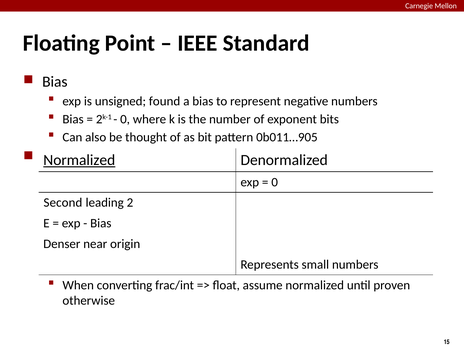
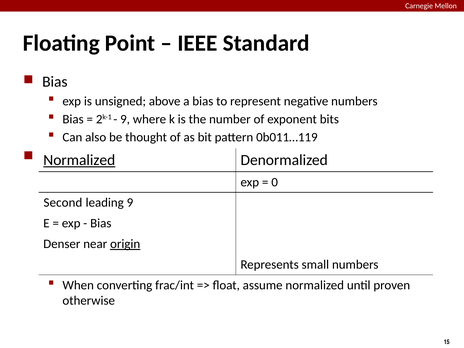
found: found -> above
0 at (125, 119): 0 -> 9
0b011…905: 0b011…905 -> 0b011…119
leading 2: 2 -> 9
origin underline: none -> present
